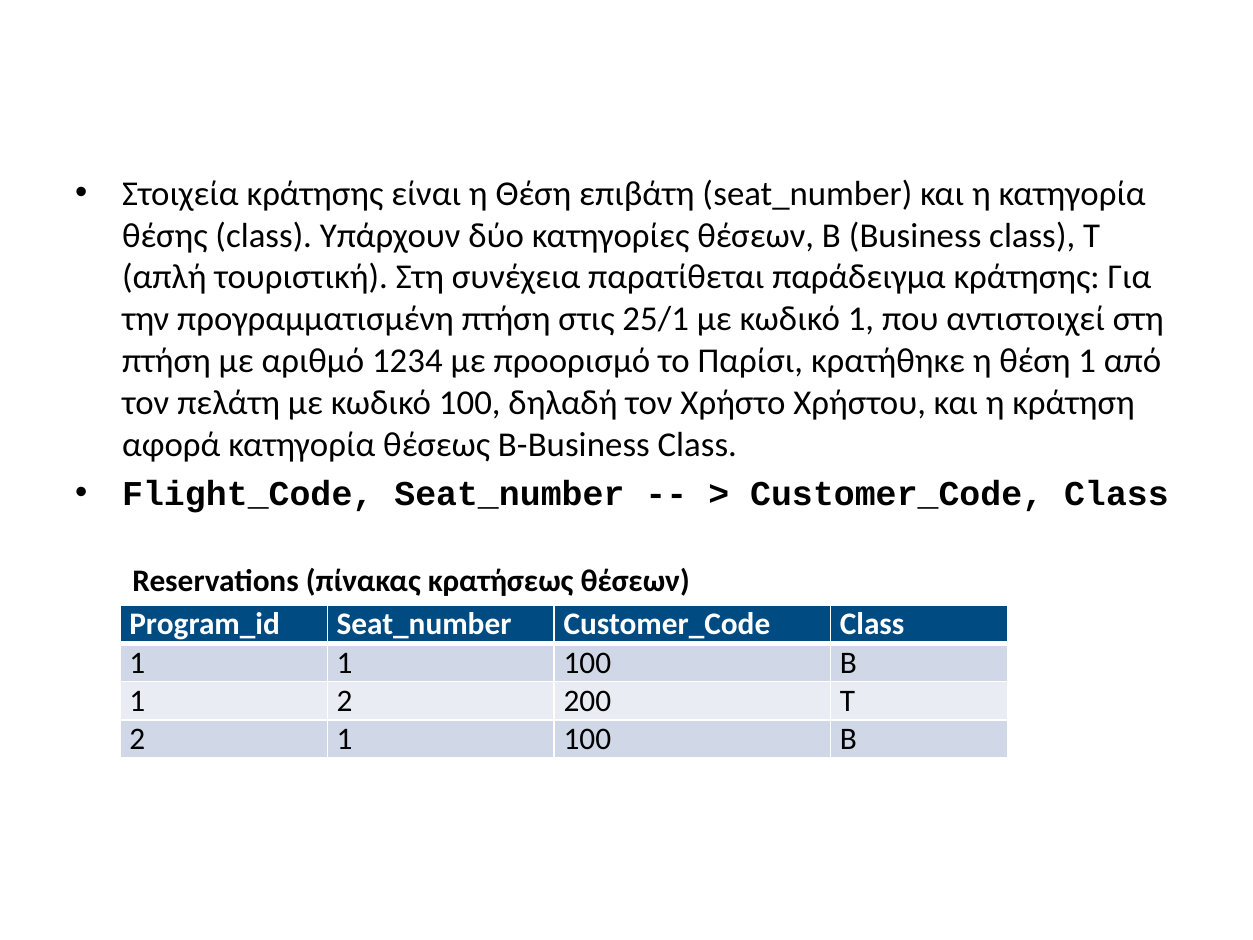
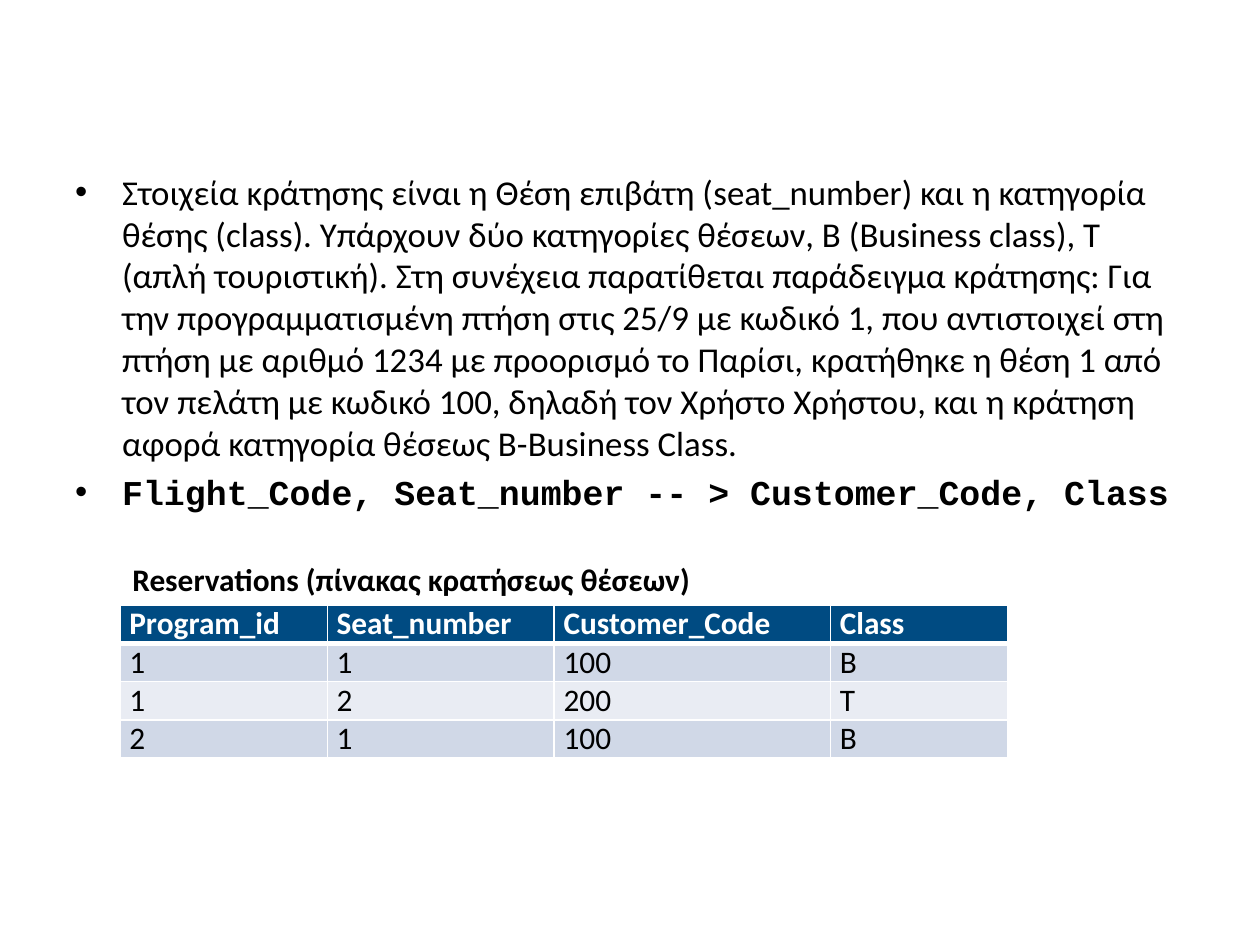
25/1: 25/1 -> 25/9
